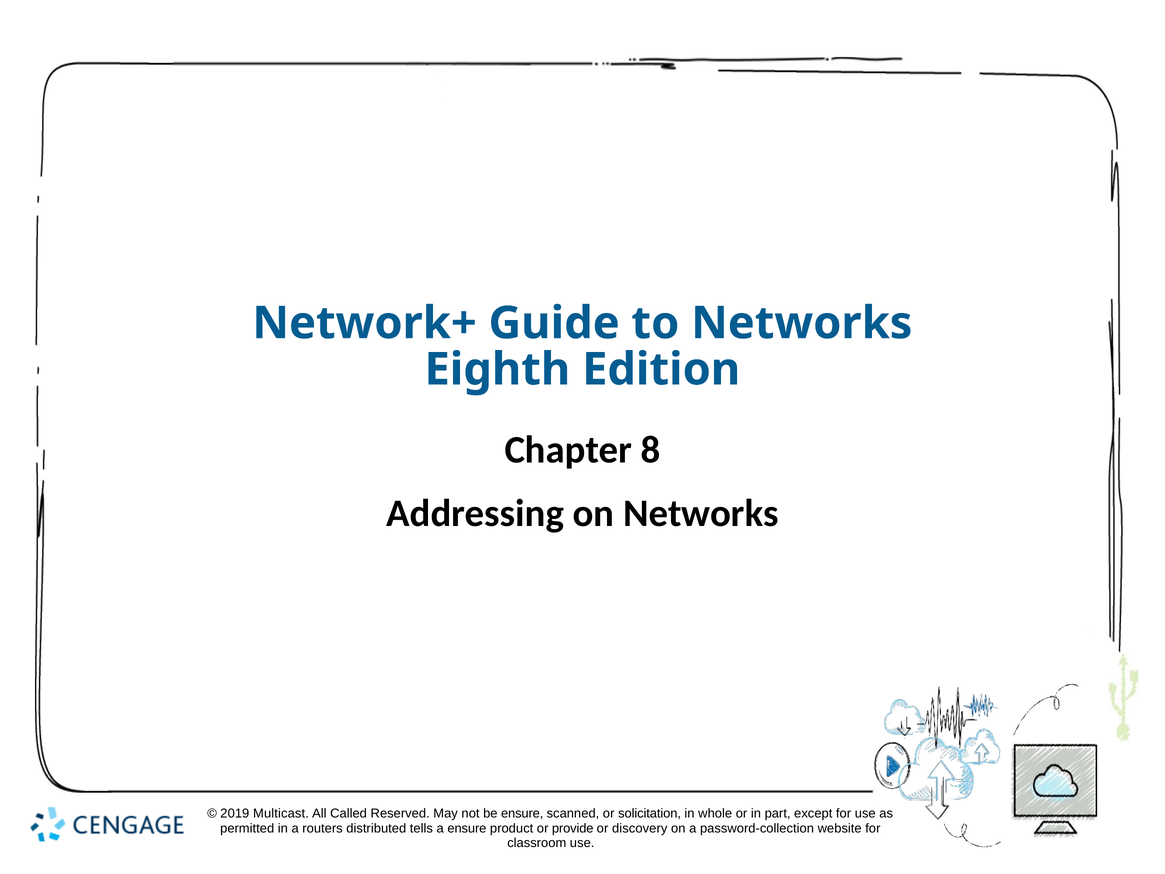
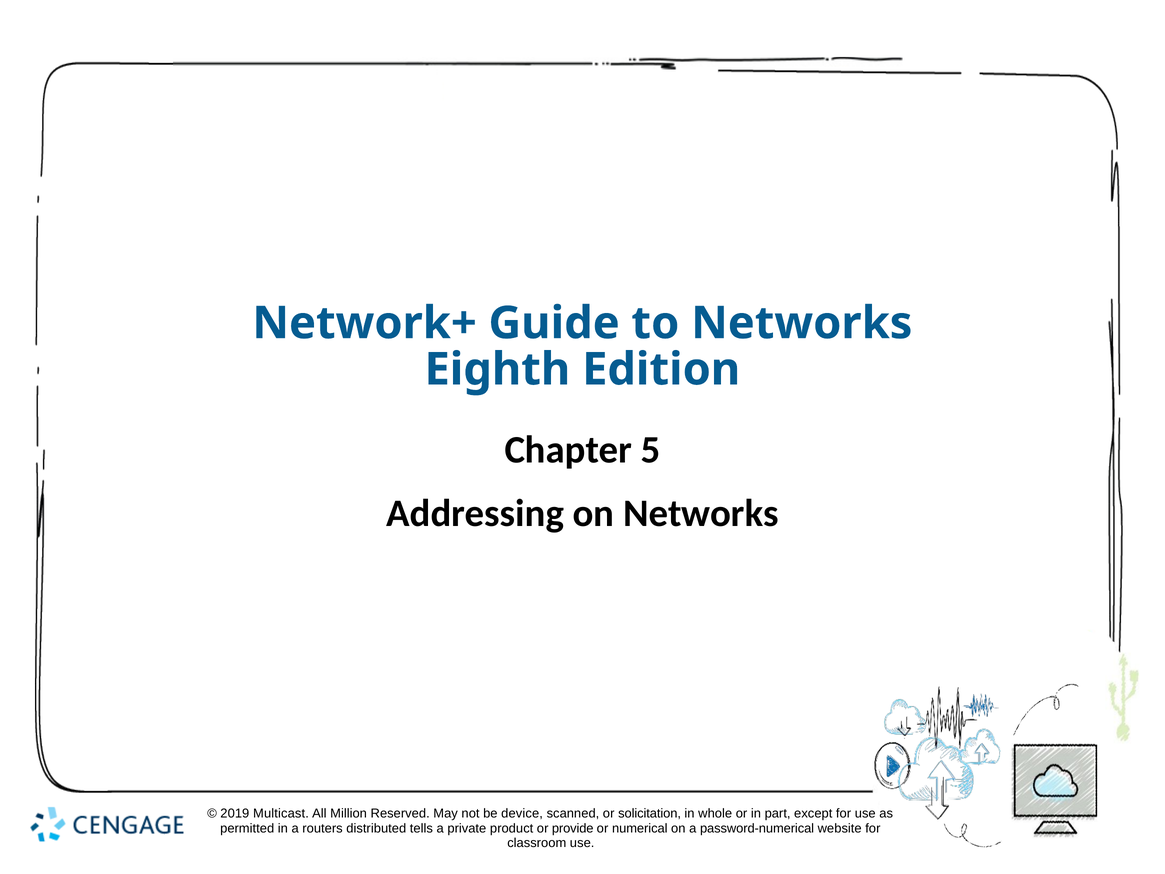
8: 8 -> 5
Called: Called -> Million
be ensure: ensure -> device
a ensure: ensure -> private
discovery: discovery -> numerical
password-collection: password-collection -> password-numerical
